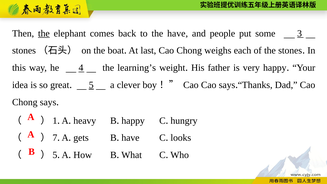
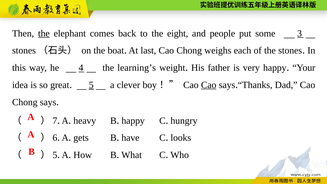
the have: have -> eight
Cao at (209, 85) underline: none -> present
1: 1 -> 7
7: 7 -> 6
